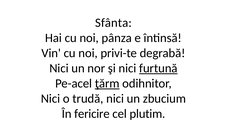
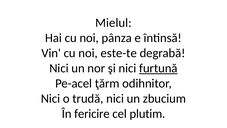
Sfânta: Sfânta -> Mielul
privi-te: privi-te -> este-te
ţărm underline: present -> none
